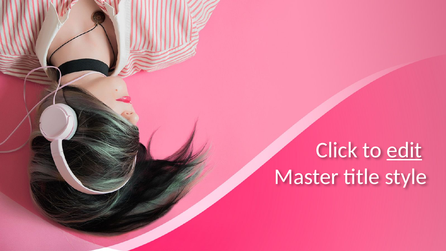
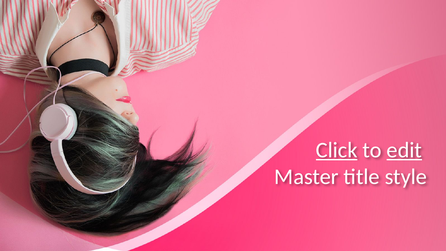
Click underline: none -> present
